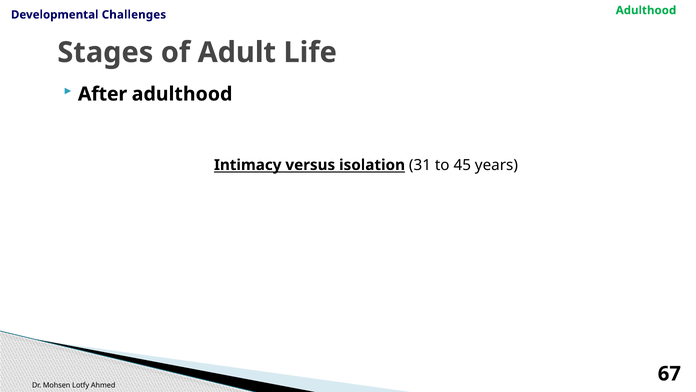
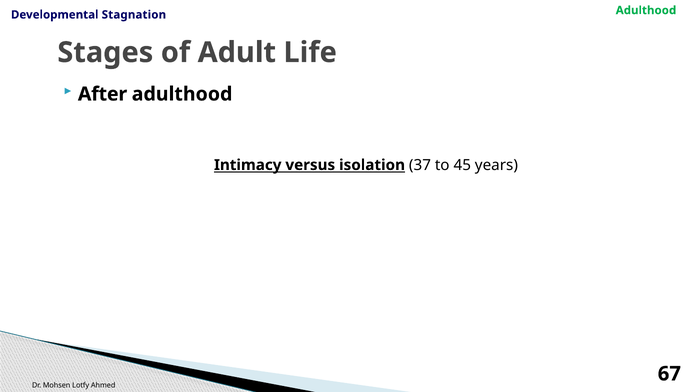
Challenges: Challenges -> Stagnation
31: 31 -> 37
